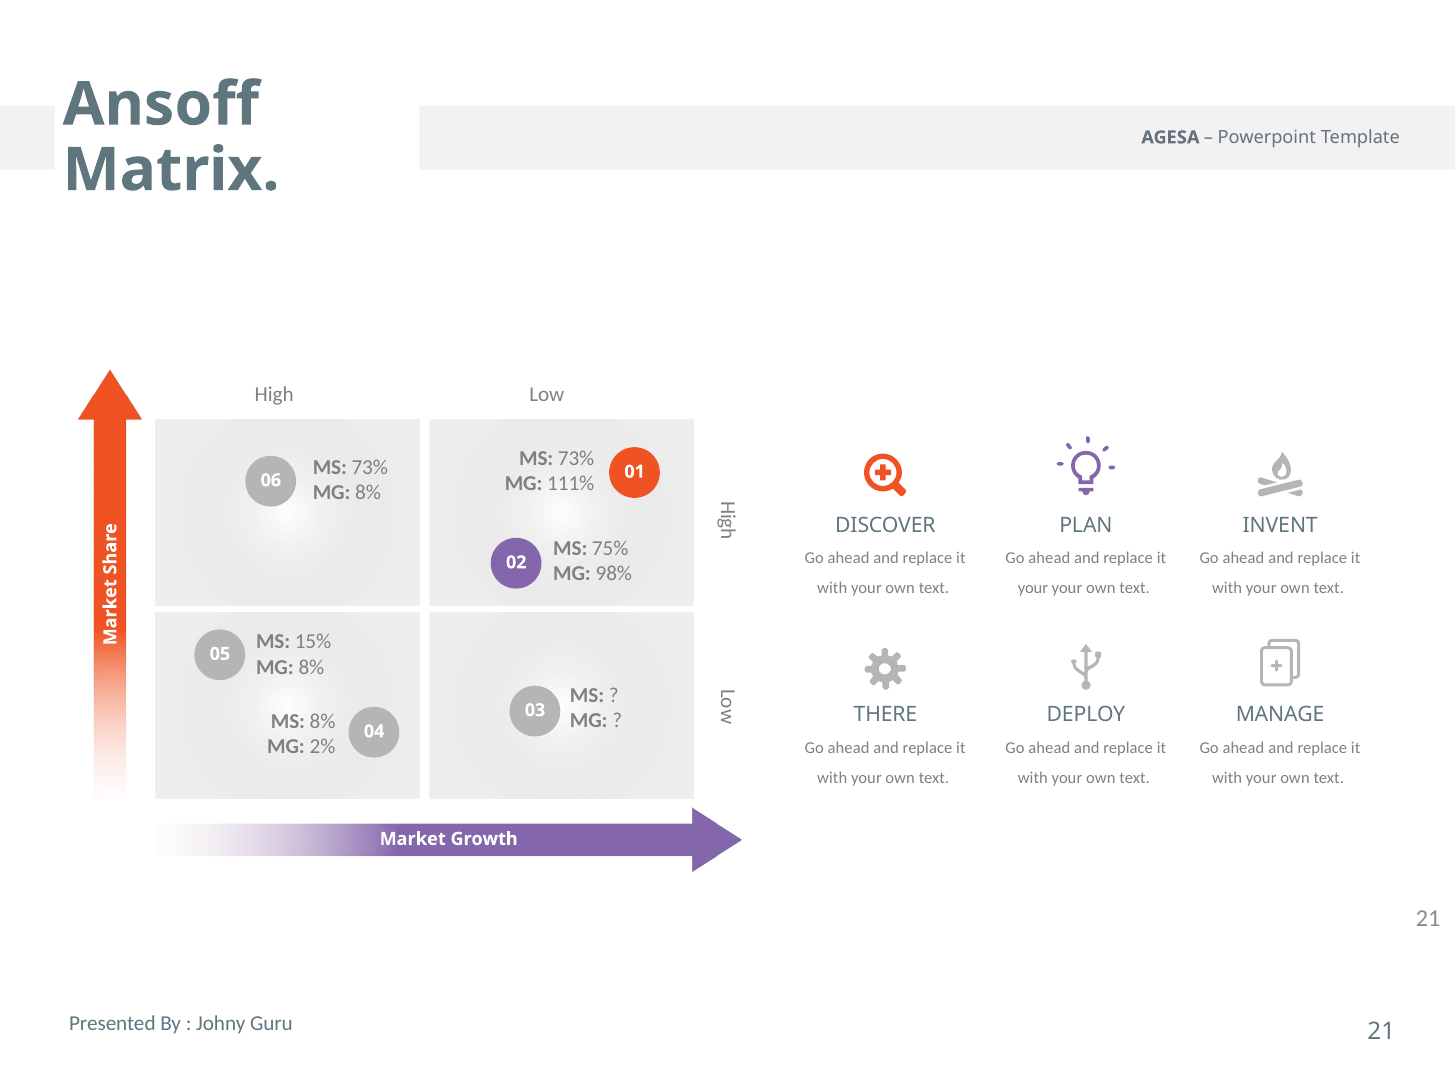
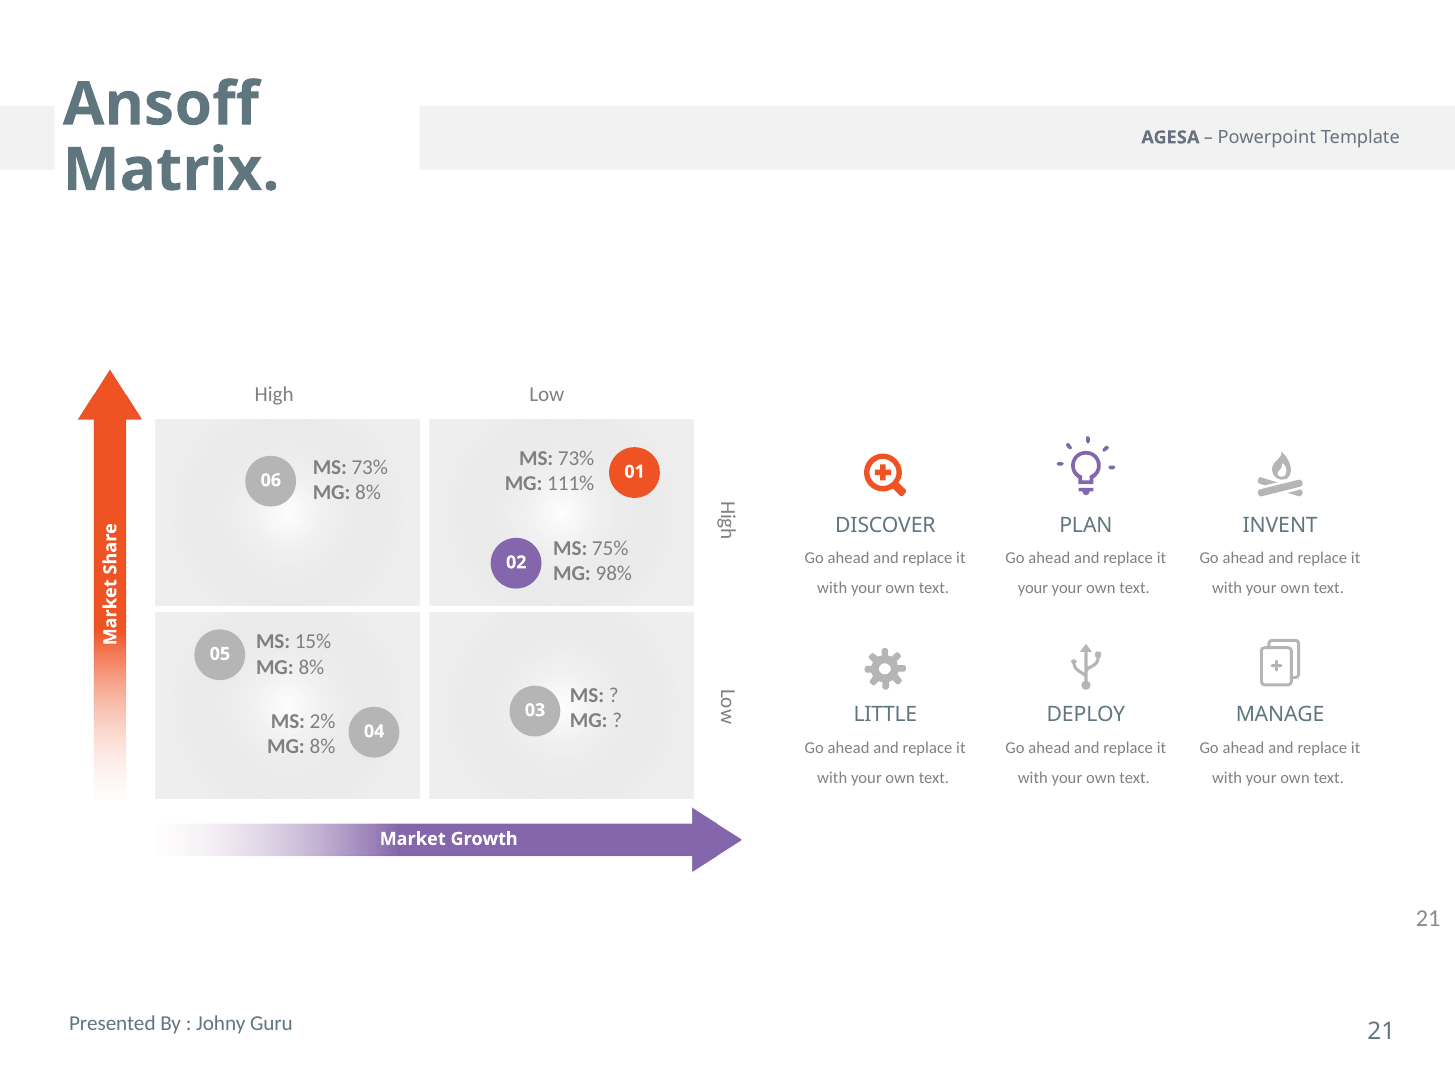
THERE: THERE -> LITTLE
MS 8%: 8% -> 2%
2% at (323, 747): 2% -> 8%
